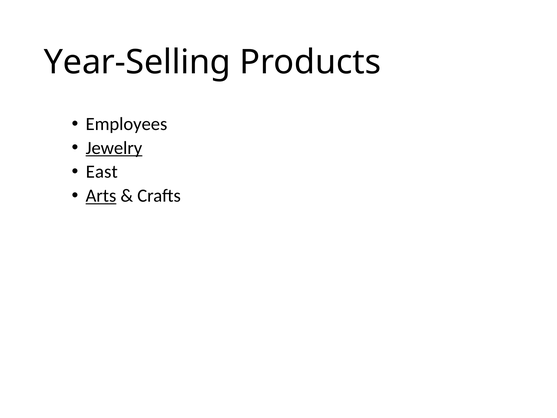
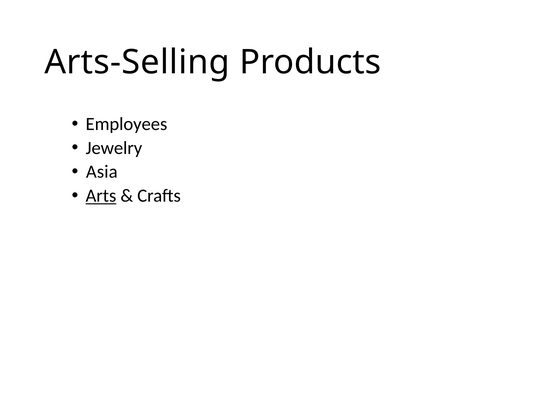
Year-Selling: Year-Selling -> Arts-Selling
Jewelry underline: present -> none
East: East -> Asia
